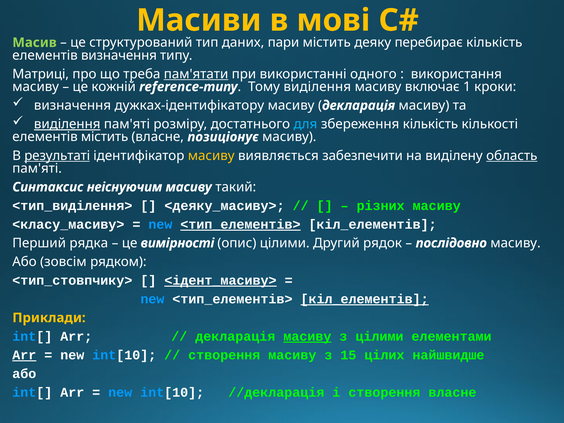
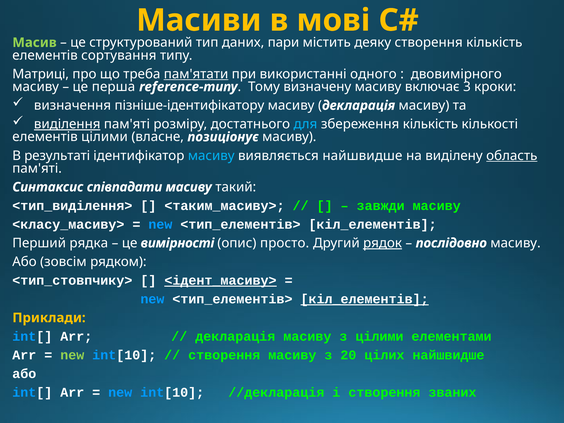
деяку перебирає: перебирає -> створення
елементів визначення: визначення -> сортування
використання: використання -> двовимірного
кожній: кожній -> перша
Тому виділення: виділення -> визначену
1: 1 -> 3
дужках-ідентифікатору: дужках-ідентифікатору -> пізніше-ідентифікатору
елементів містить: містить -> цілими
результаті underline: present -> none
масиву at (211, 156) colour: yellow -> light blue
виявляється забезпечити: забезпечити -> найшвидше
неіснуючим: неіснуючим -> співпадати
<деяку_масиву>: <деяку_масиву> -> <таким_масиву>
різних: різних -> завжди
<тип_елементів> at (240, 224) underline: present -> none
опис цілими: цілими -> просто
рядок underline: none -> present
масиву at (307, 336) underline: present -> none
Arr at (24, 355) underline: present -> none
new at (72, 355) colour: white -> light green
15: 15 -> 20
створення власне: власне -> званих
